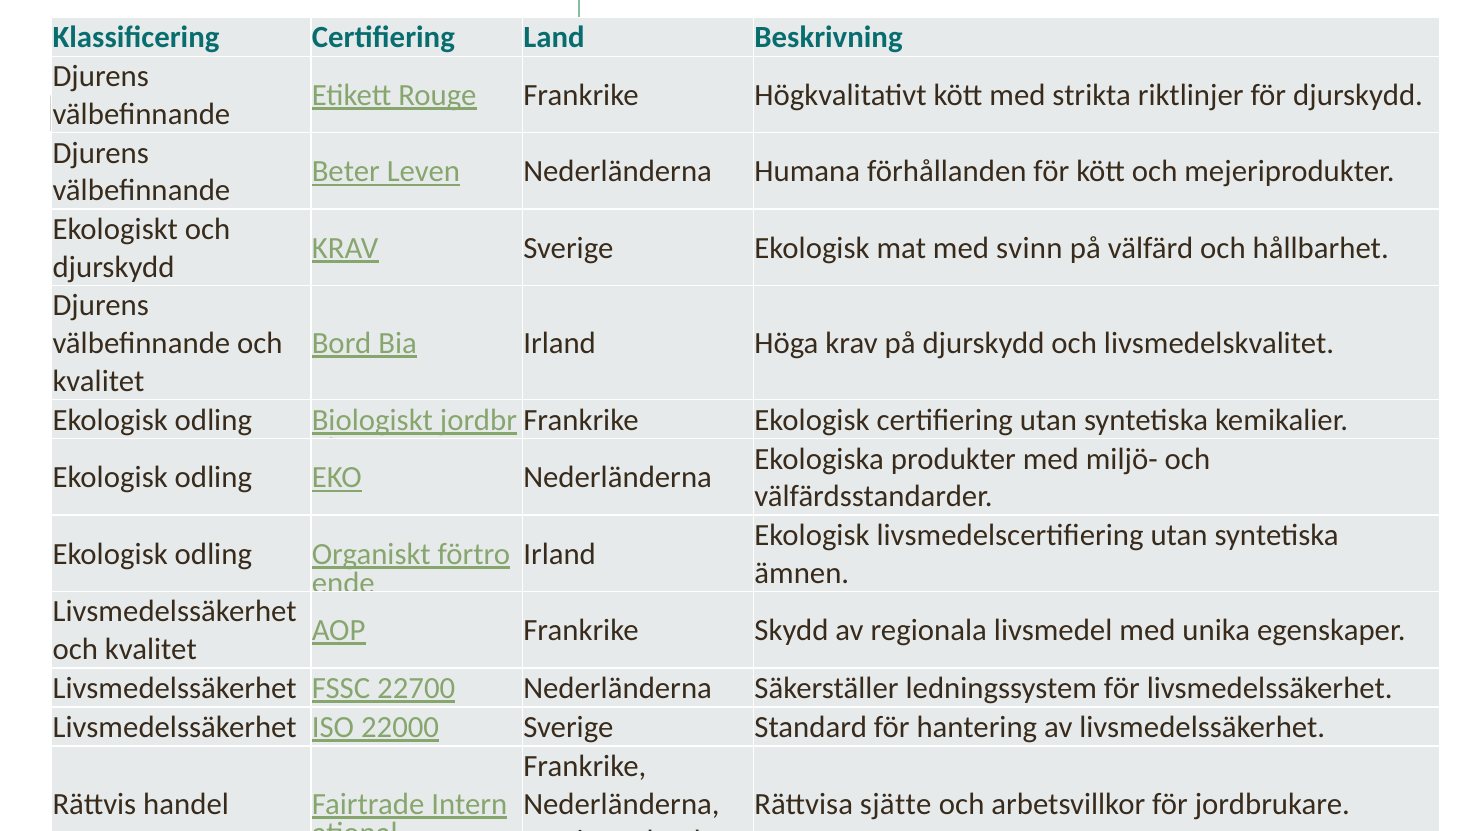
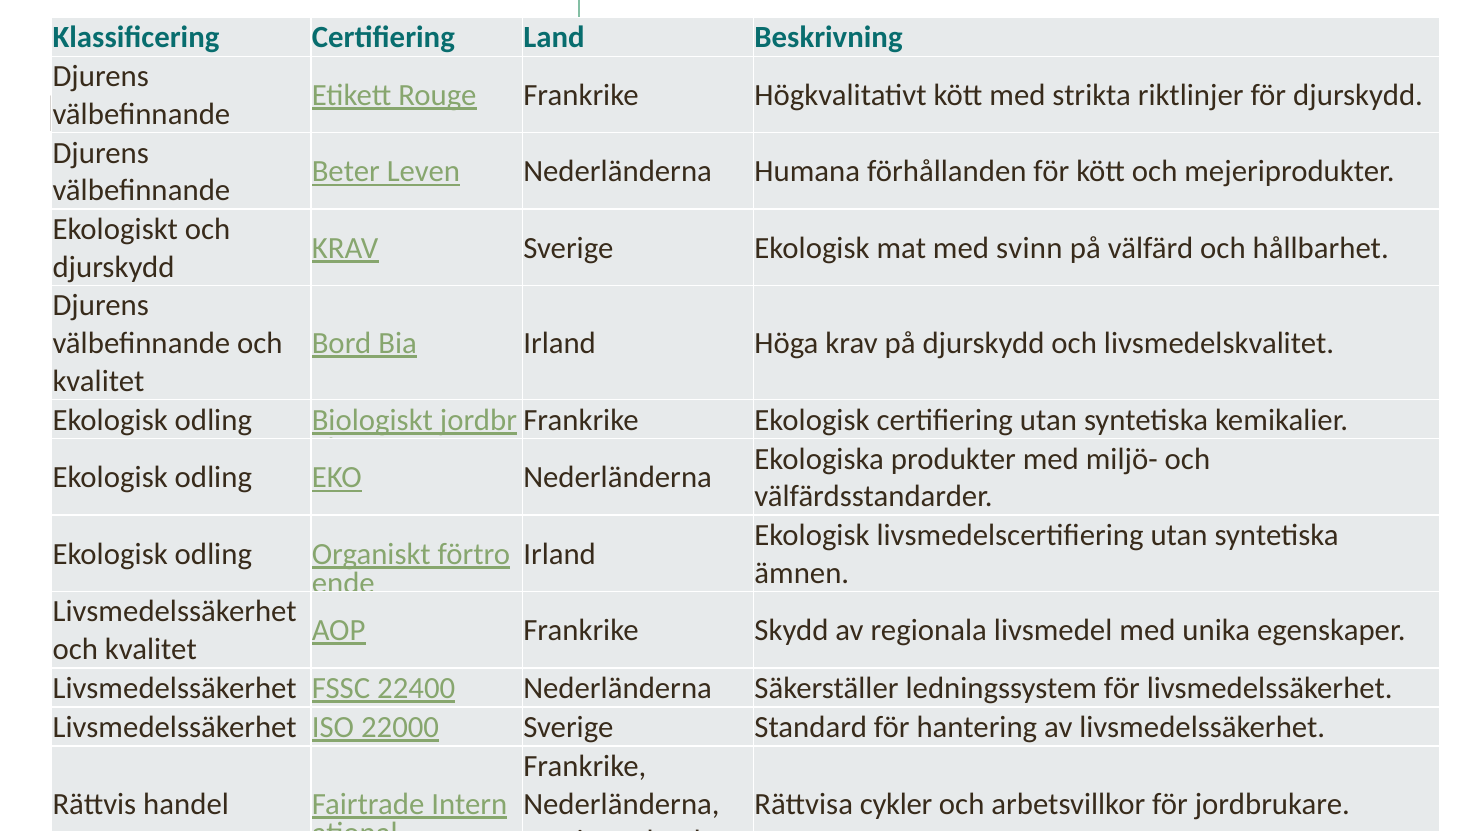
22700: 22700 -> 22400
sjätte: sjätte -> cykler
